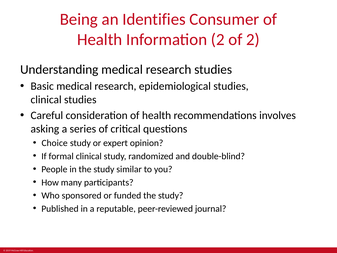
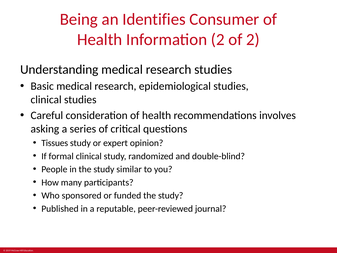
Choice: Choice -> Tissues
